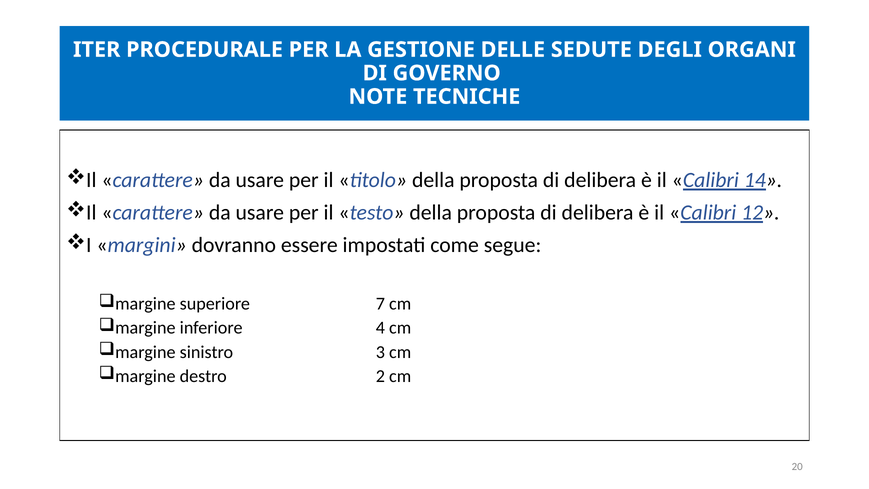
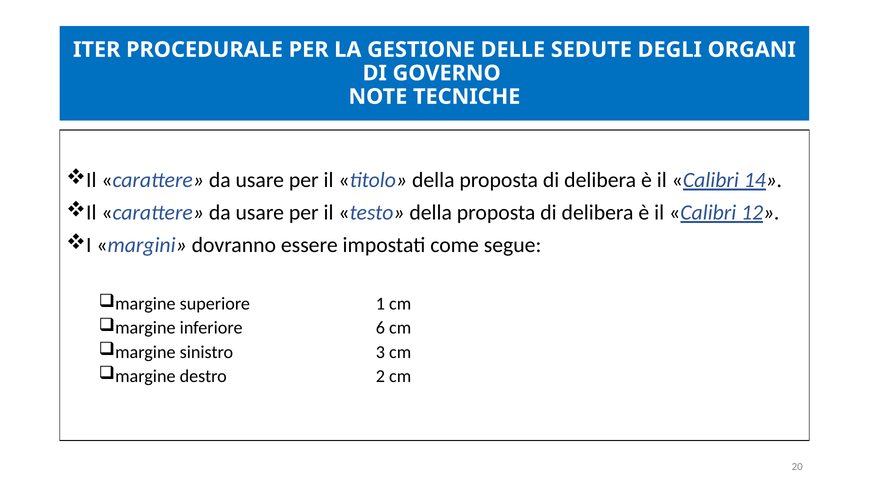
7: 7 -> 1
4: 4 -> 6
